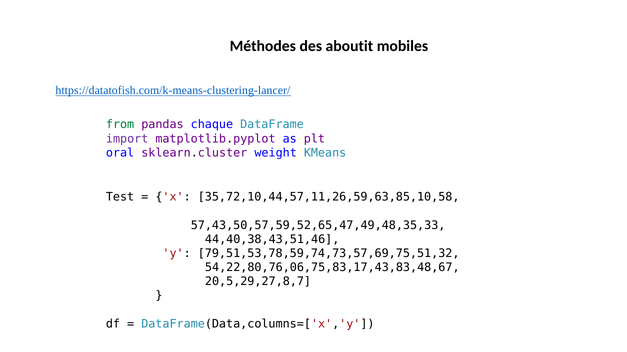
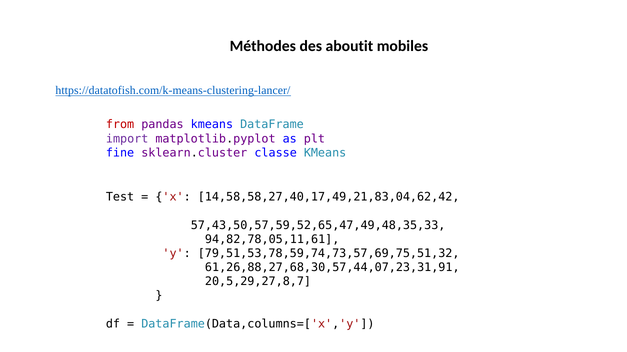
from colour: green -> red
pandas chaque: chaque -> kmeans
oral: oral -> fine
weight: weight -> classe
35,72,10,44,57,11,26,59,63,85,10,58: 35,72,10,44,57,11,26,59,63,85,10,58 -> 14,58,58,27,40,17,49,21,83,04,62,42
44,40,38,43,51,46: 44,40,38,43,51,46 -> 94,82,78,05,11,61
54,22,80,76,06,75,83,17,43,83,48,67: 54,22,80,76,06,75,83,17,43,83,48,67 -> 61,26,88,27,68,30,57,44,07,23,31,91
